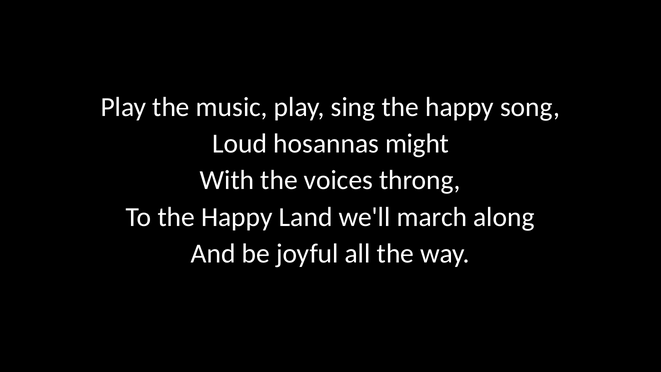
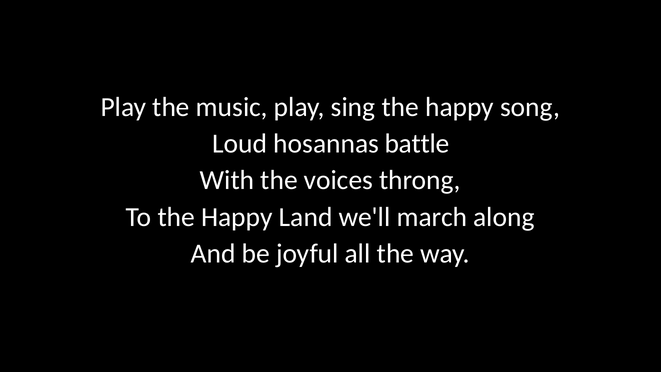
might: might -> battle
